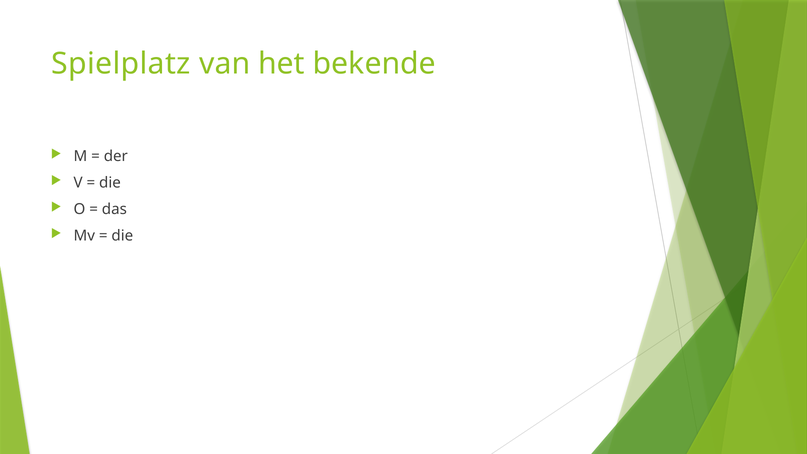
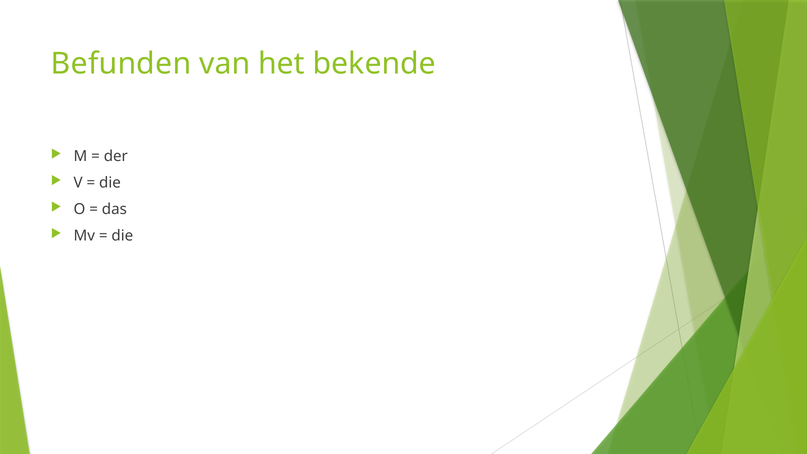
Spielplatz: Spielplatz -> Befunden
